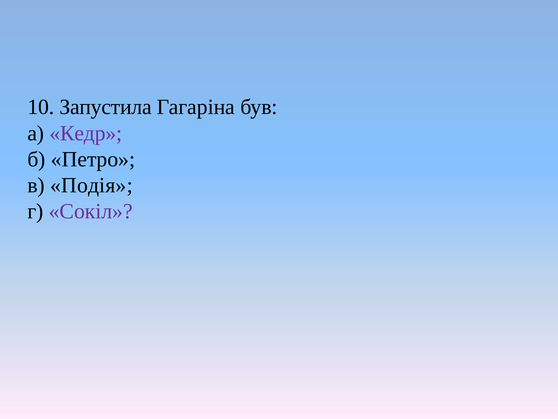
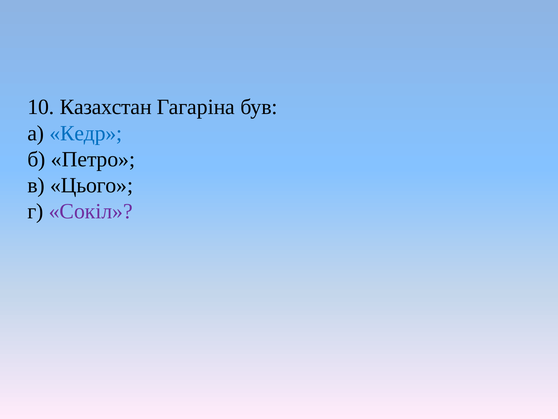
Запустила: Запустила -> Казахстан
Кедр colour: purple -> blue
Подія: Подія -> Цього
